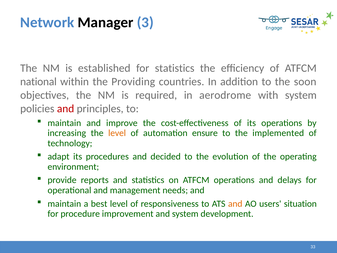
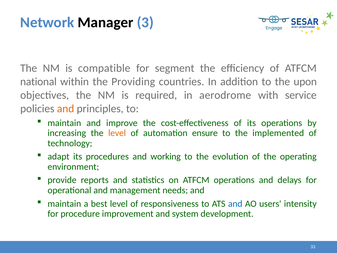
established: established -> compatible
for statistics: statistics -> segment
soon: soon -> upon
with system: system -> service
and at (66, 109) colour: red -> orange
decided: decided -> working
and at (235, 203) colour: orange -> blue
situation: situation -> intensity
